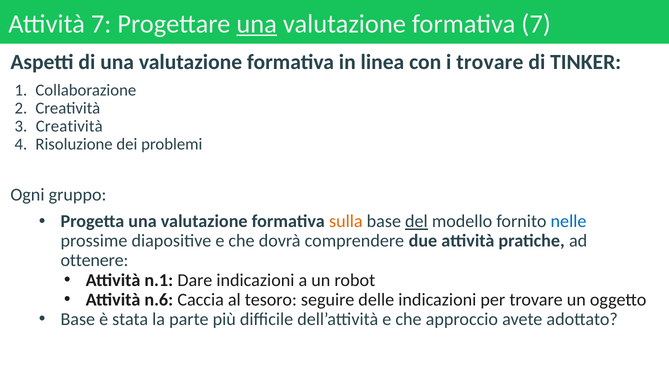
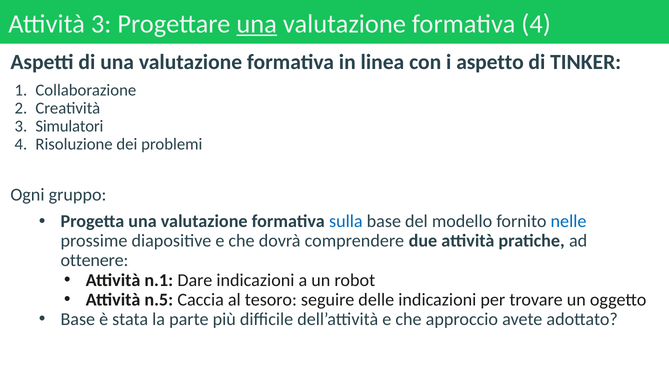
Attività 7: 7 -> 3
formativa 7: 7 -> 4
i trovare: trovare -> aspetto
Creatività at (69, 126): Creatività -> Simulatori
sulla colour: orange -> blue
del underline: present -> none
n.6: n.6 -> n.5
